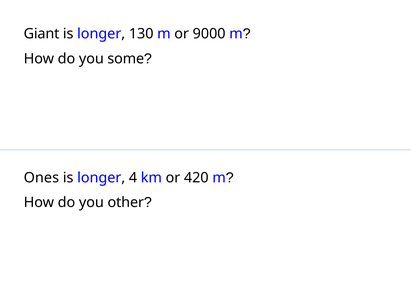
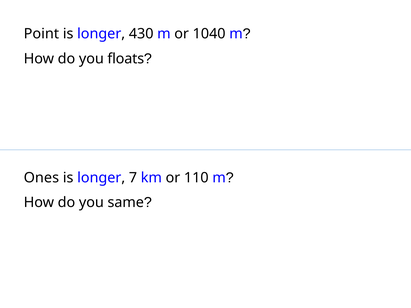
Giant: Giant -> Point
130: 130 -> 430
9000: 9000 -> 1040
some: some -> floats
4: 4 -> 7
420: 420 -> 110
other: other -> same
